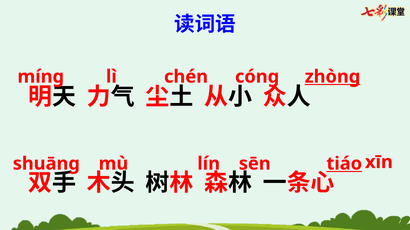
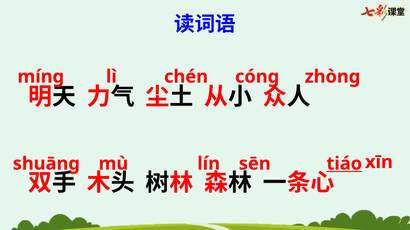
zhòng underline: present -> none
